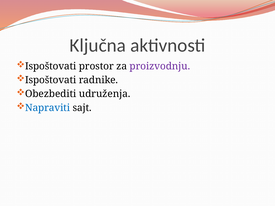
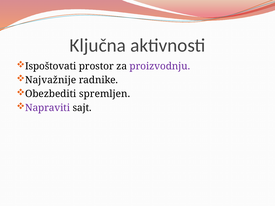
Ispoštovati at (51, 80): Ispoštovati -> Najvažnije
udruženja: udruženja -> spremljen
Napraviti colour: blue -> purple
